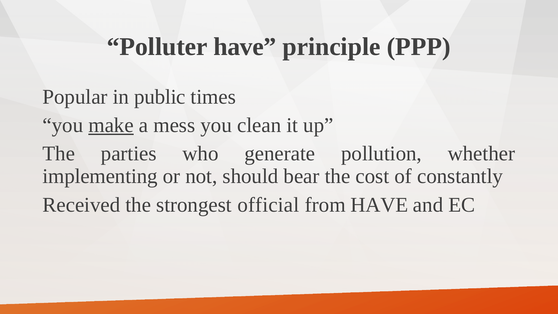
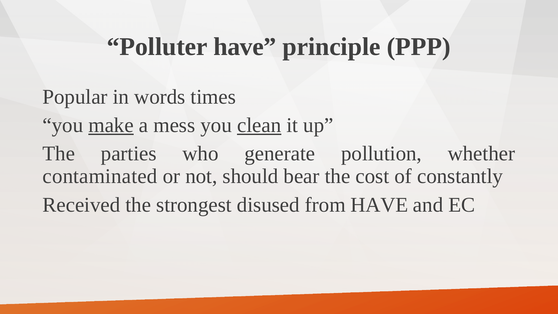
public: public -> words
clean underline: none -> present
implementing: implementing -> contaminated
official: official -> disused
